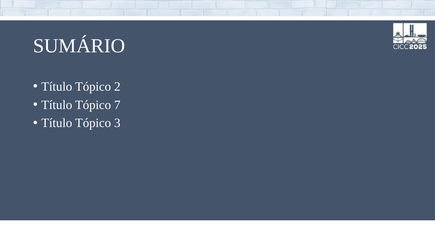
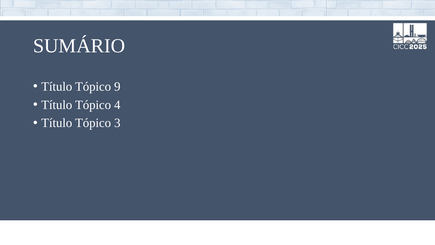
2: 2 -> 9
7: 7 -> 4
